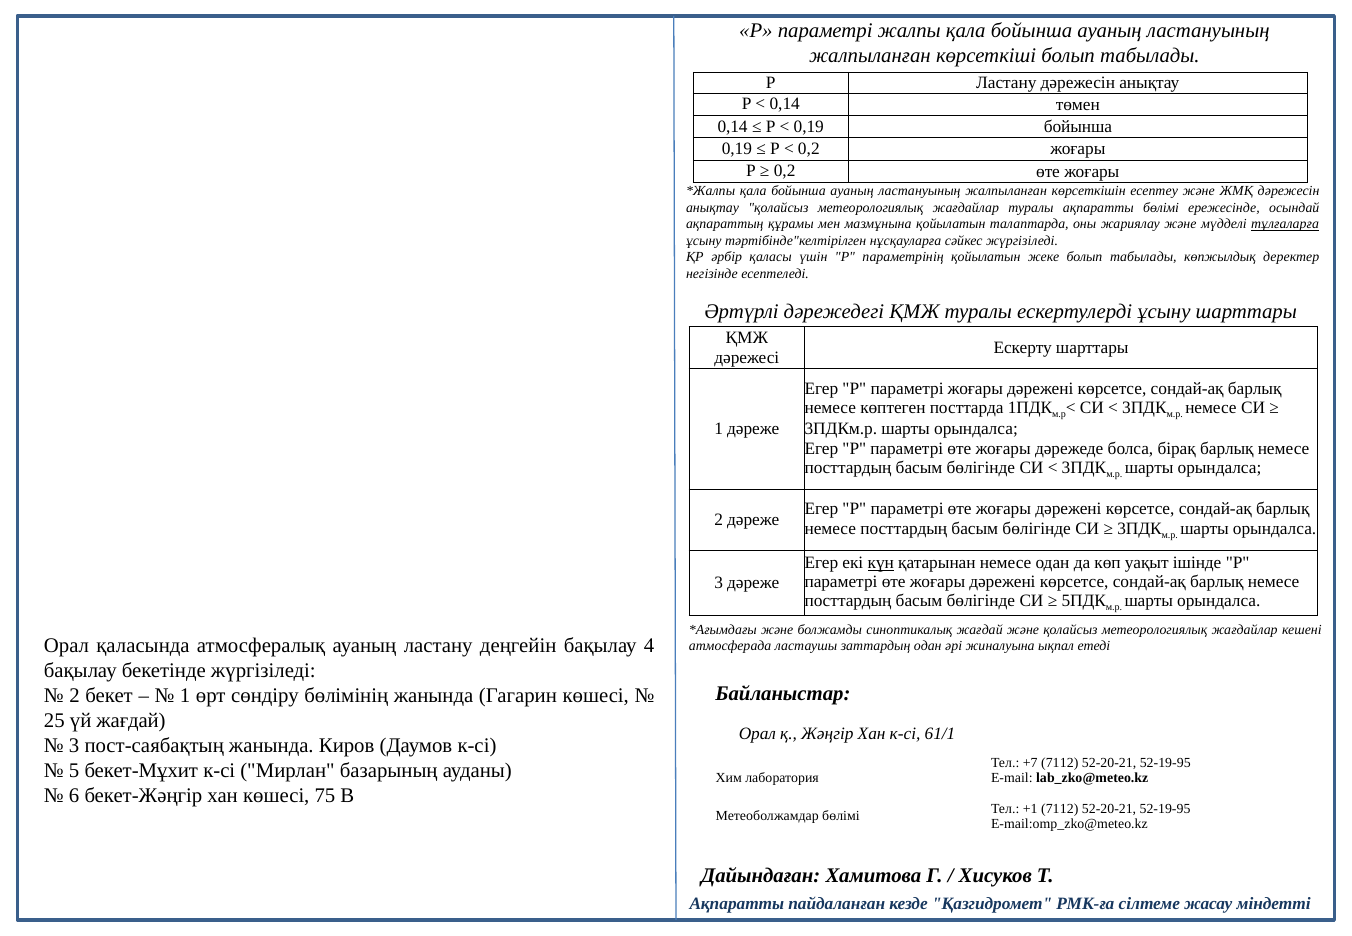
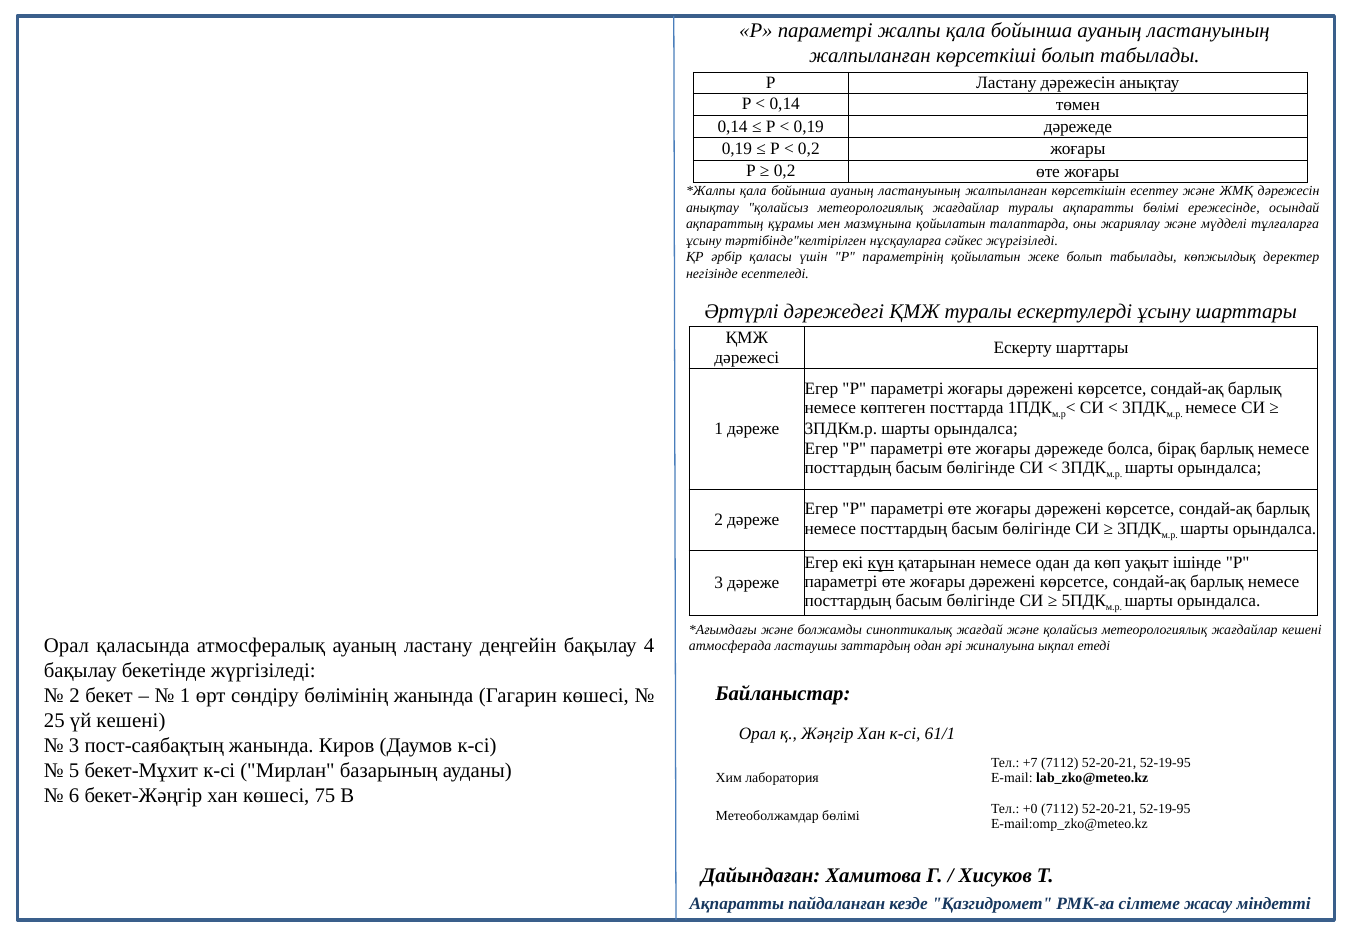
0,19 бойынша: бойынша -> дәрежеде
тұлғаларға underline: present -> none
үй жағдай: жағдай -> кешені
+1: +1 -> +0
